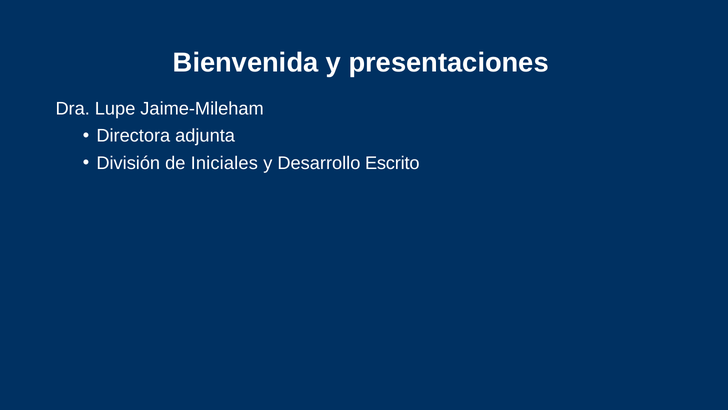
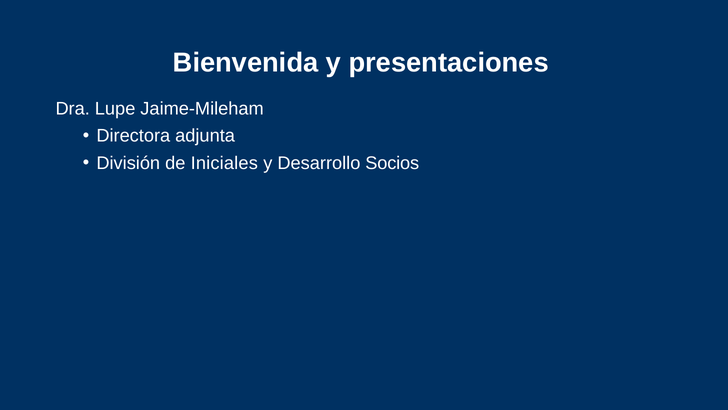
Escrito: Escrito -> Socios
